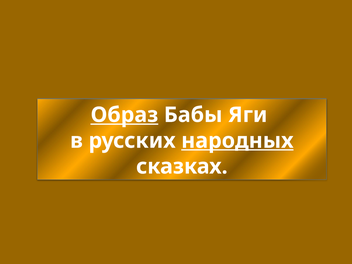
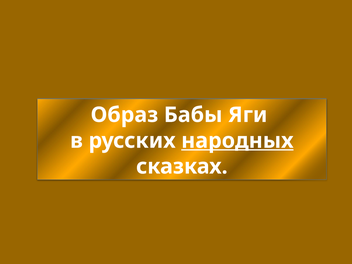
Образ underline: present -> none
